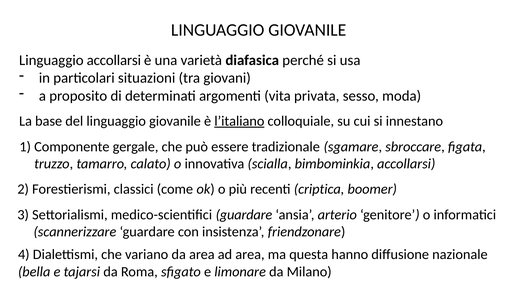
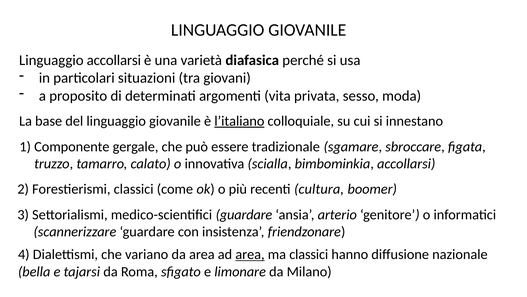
criptica: criptica -> cultura
area at (250, 254) underline: none -> present
ma questa: questa -> classici
